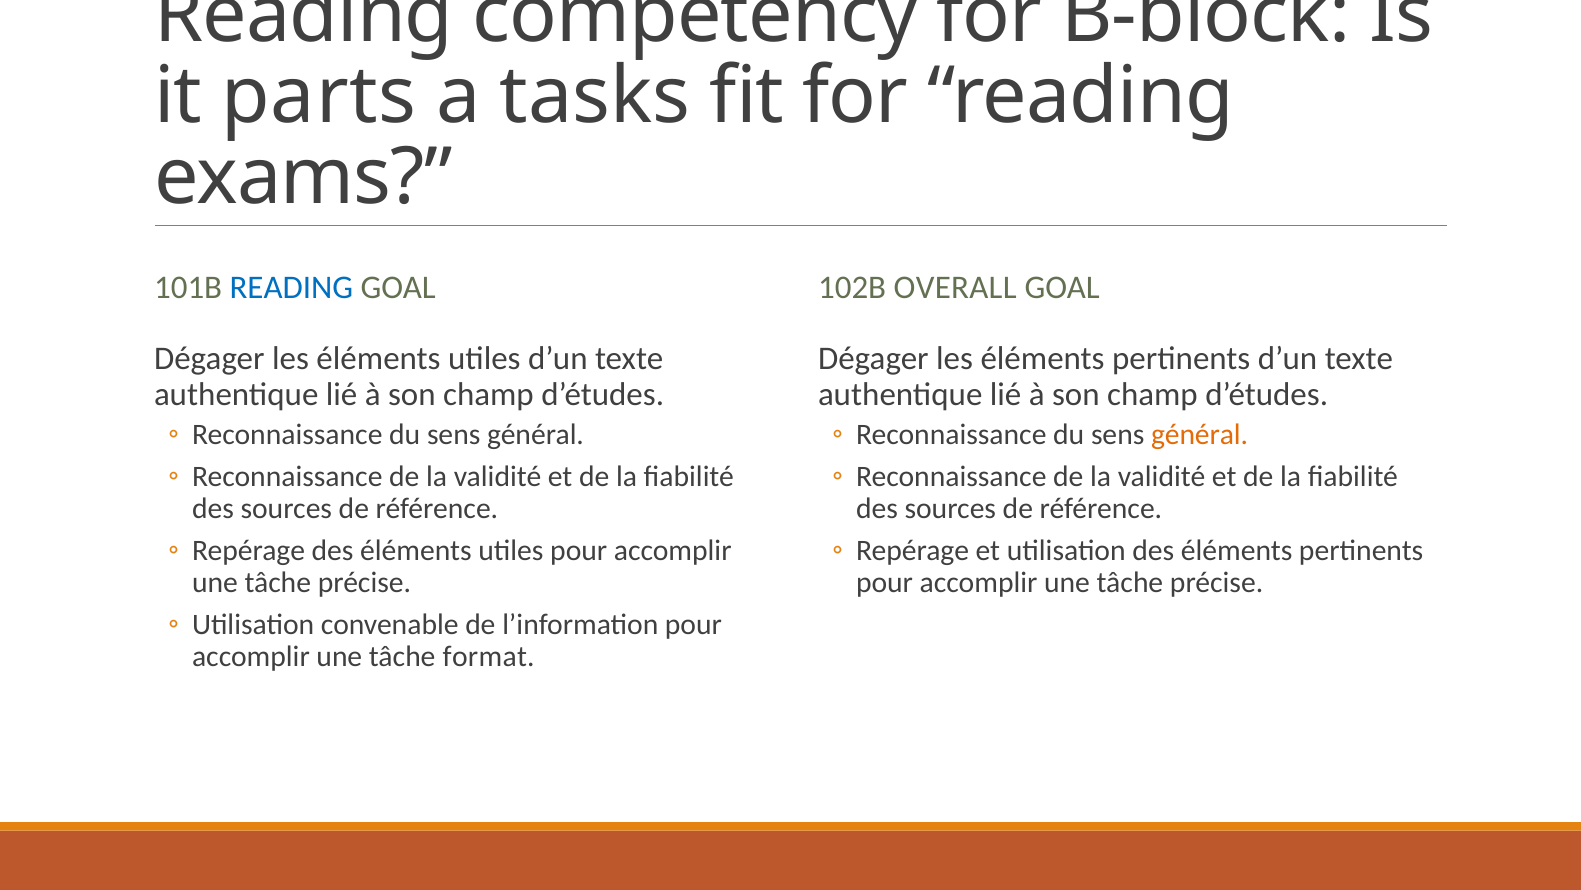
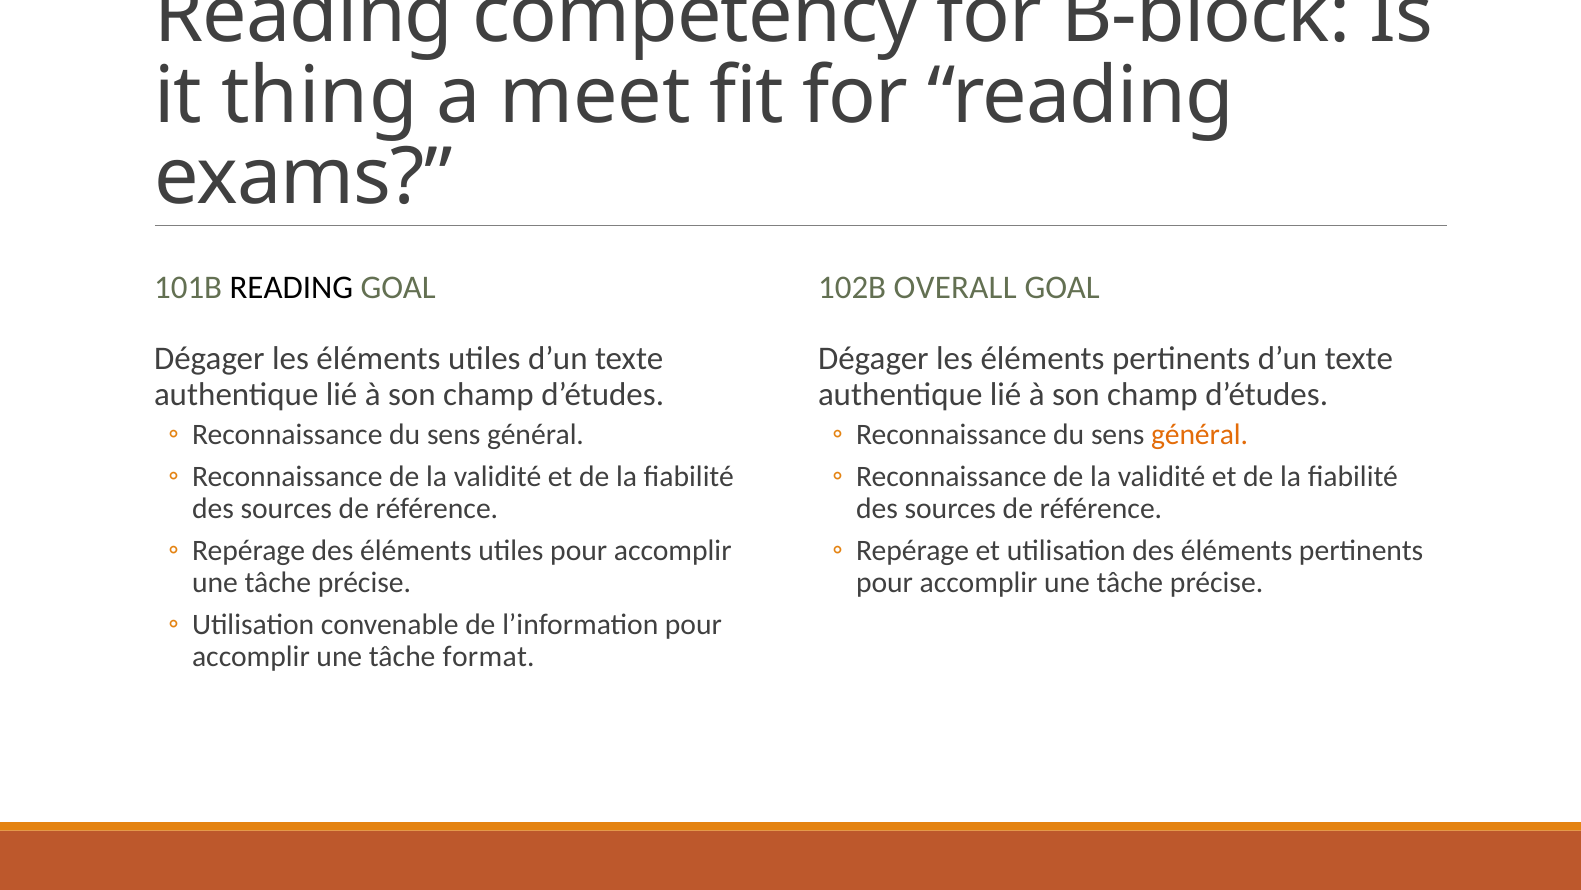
parts: parts -> thing
tasks: tasks -> meet
READING at (291, 287) colour: blue -> black
